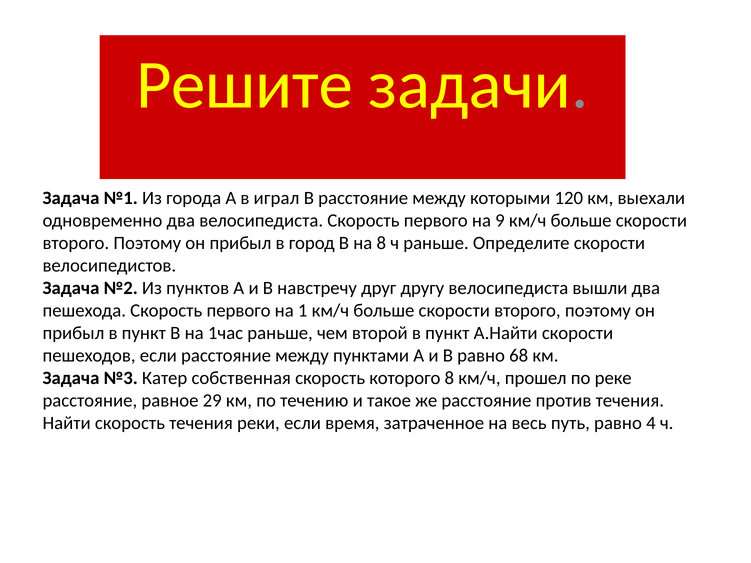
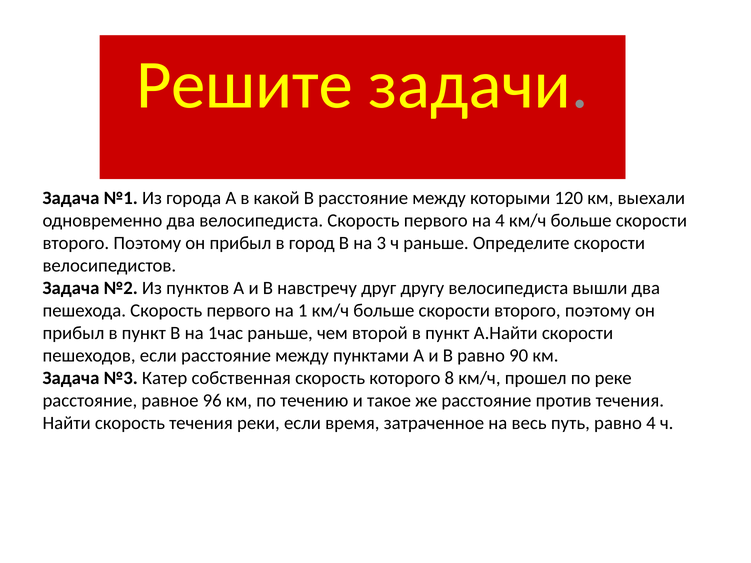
играл: играл -> какой
на 9: 9 -> 4
на 8: 8 -> 3
68: 68 -> 90
29: 29 -> 96
